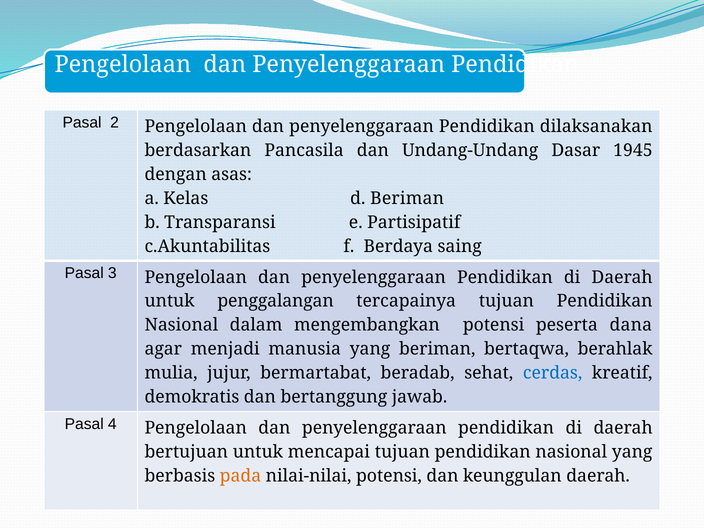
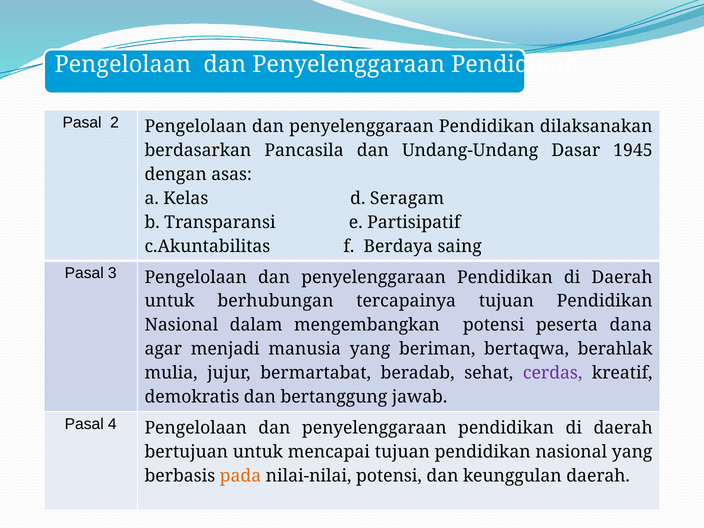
d Beriman: Beriman -> Seragam
penggalangan: penggalangan -> berhubungan
cerdas colour: blue -> purple
